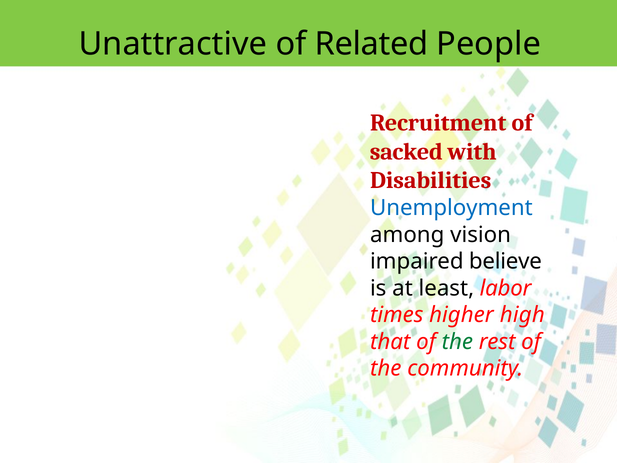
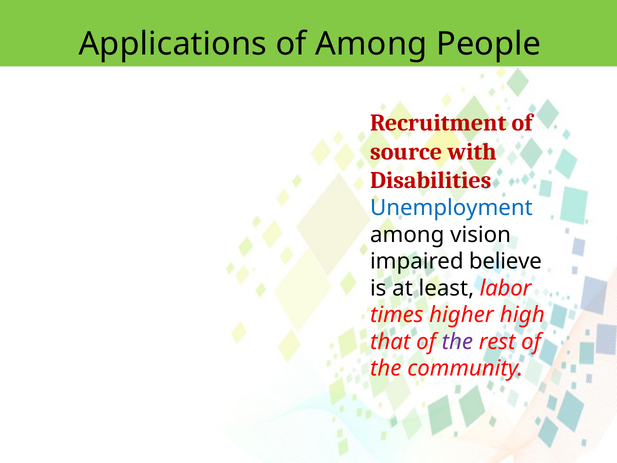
Unattractive: Unattractive -> Applications
of Related: Related -> Among
sacked: sacked -> source
the at (457, 342) colour: green -> purple
